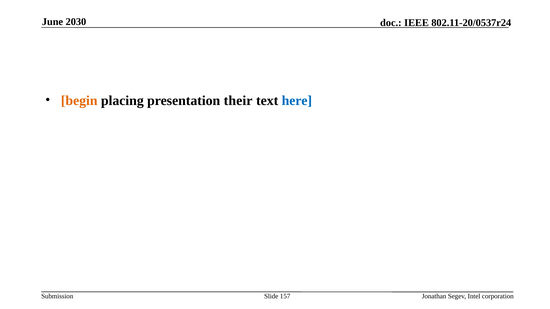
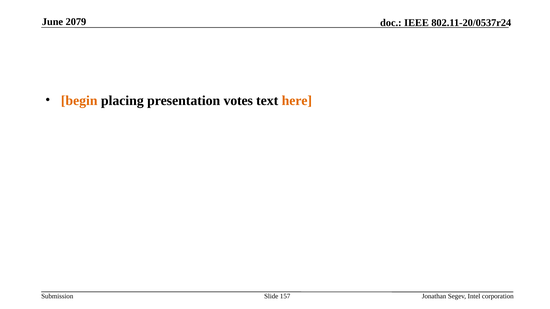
2030: 2030 -> 2079
their: their -> votes
here colour: blue -> orange
